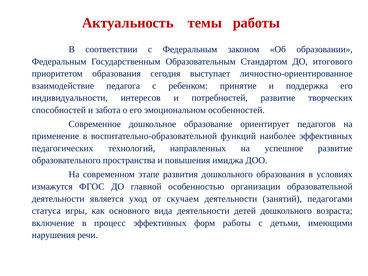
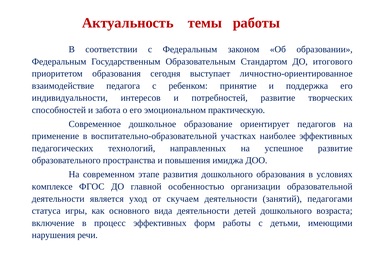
особенностей: особенностей -> практическую
функций: функций -> участках
измажутся: измажутся -> комплексе
